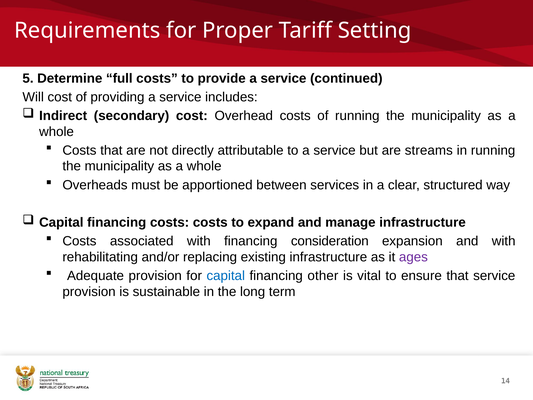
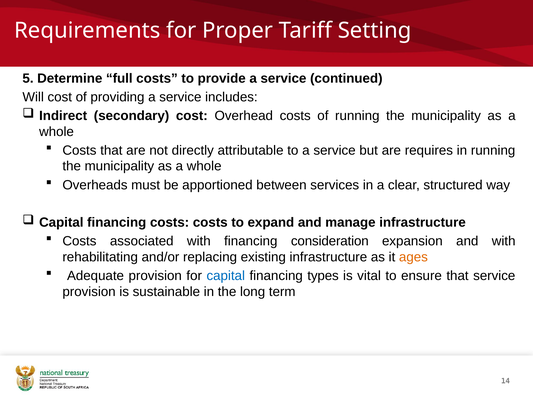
streams: streams -> requires
ages colour: purple -> orange
other: other -> types
